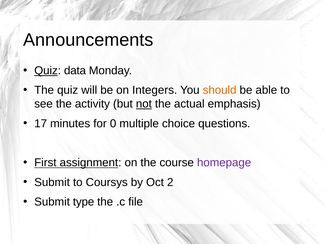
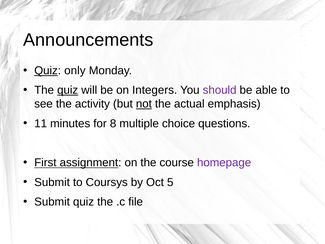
data: data -> only
quiz at (68, 90) underline: none -> present
should colour: orange -> purple
17: 17 -> 11
0: 0 -> 8
2: 2 -> 5
Submit type: type -> quiz
